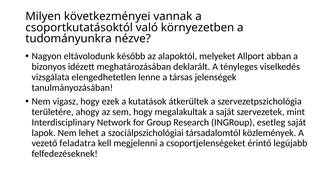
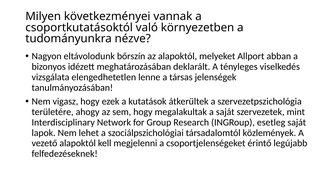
később: később -> bőrszín
vezető feladatra: feladatra -> alapoktól
